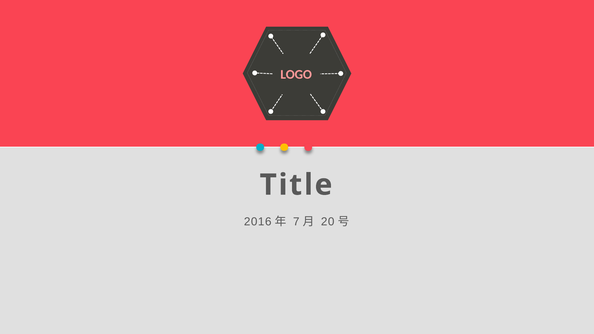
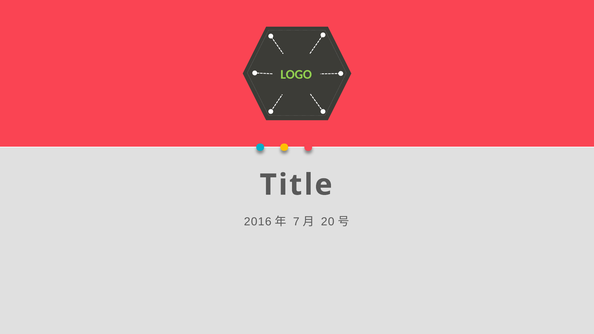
LOGO colour: pink -> light green
